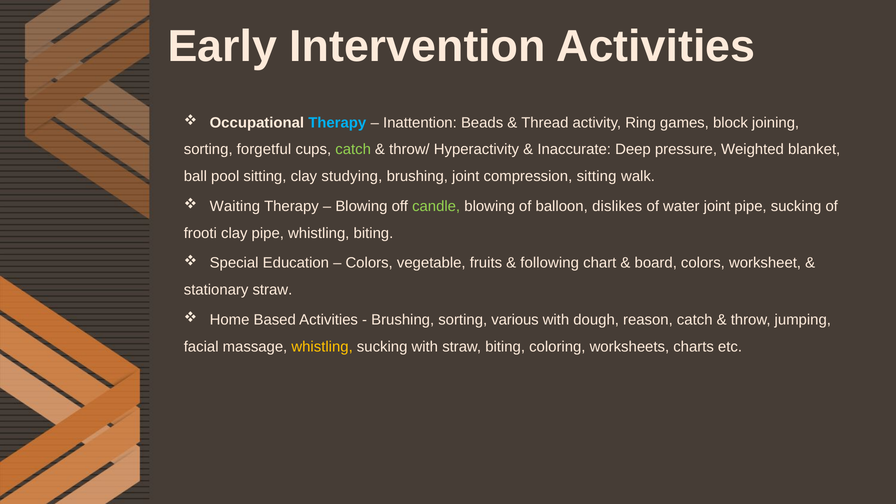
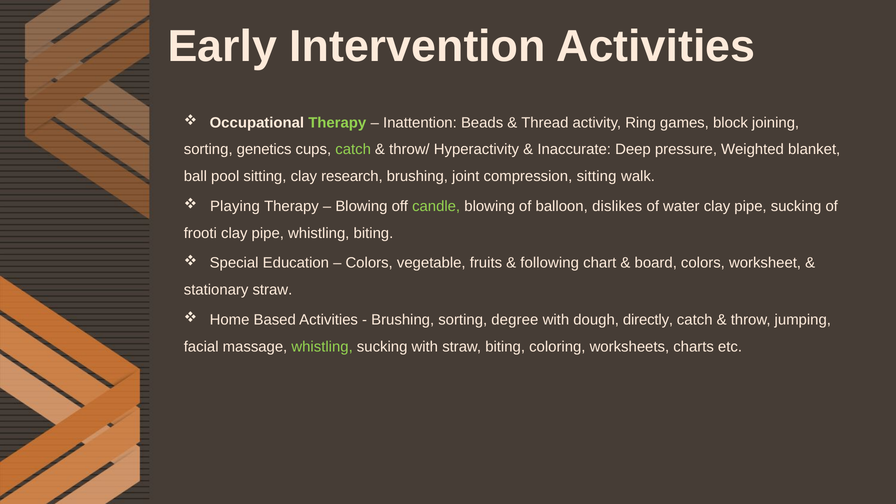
Therapy at (337, 123) colour: light blue -> light green
forgetful: forgetful -> genetics
studying: studying -> research
Waiting: Waiting -> Playing
water joint: joint -> clay
various: various -> degree
reason: reason -> directly
whistling at (322, 347) colour: yellow -> light green
